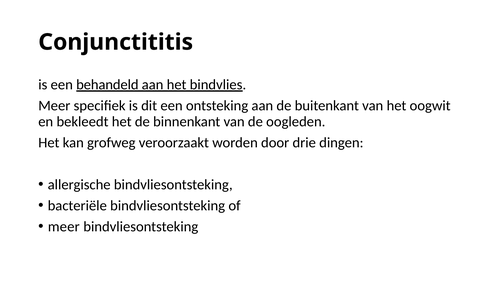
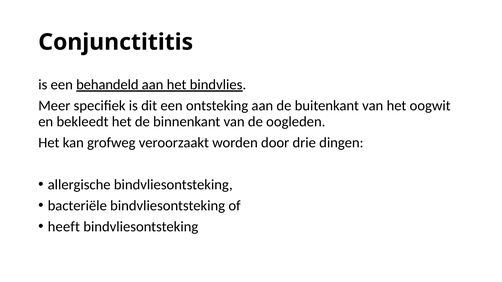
meer at (64, 227): meer -> heeft
